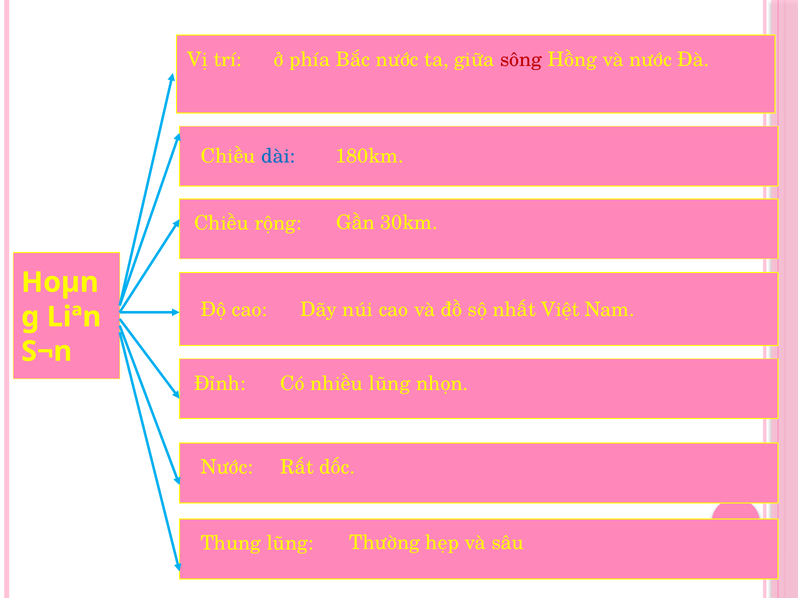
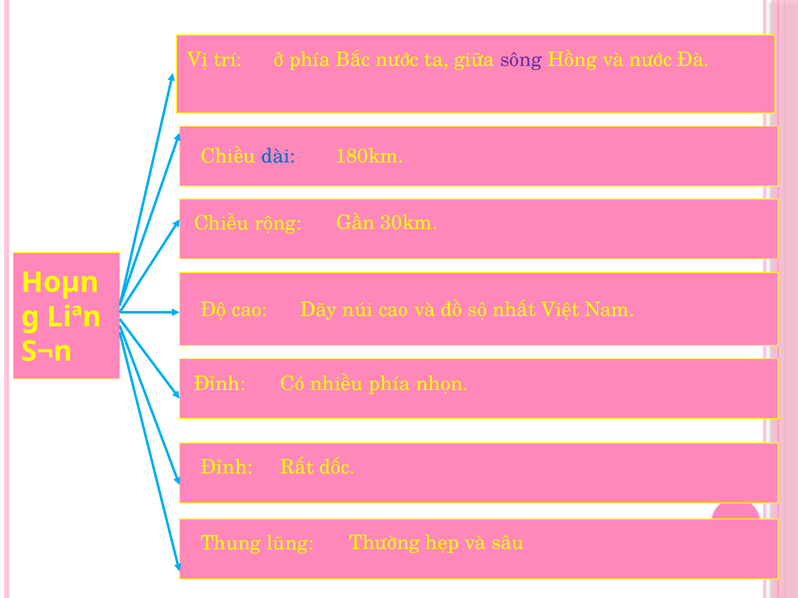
sông colour: red -> purple
nhiều lũng: lũng -> phía
Nước at (227, 467): Nước -> Đỉnh
